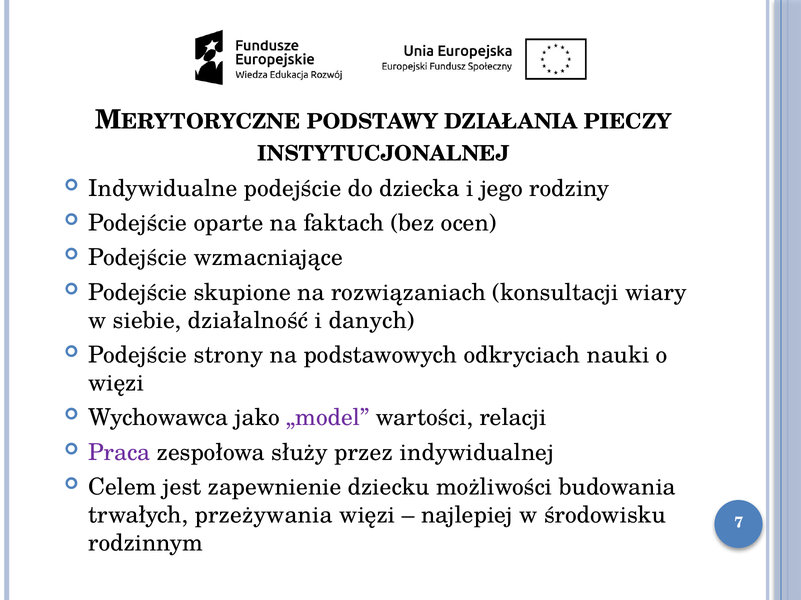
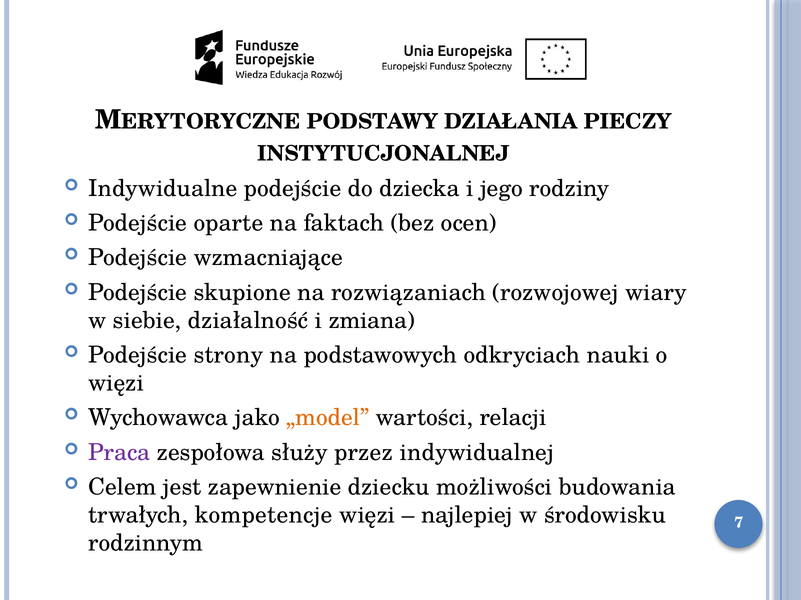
konsultacji: konsultacji -> rozwojowej
danych: danych -> zmiana
„model colour: purple -> orange
przeżywania: przeżywania -> kompetencje
